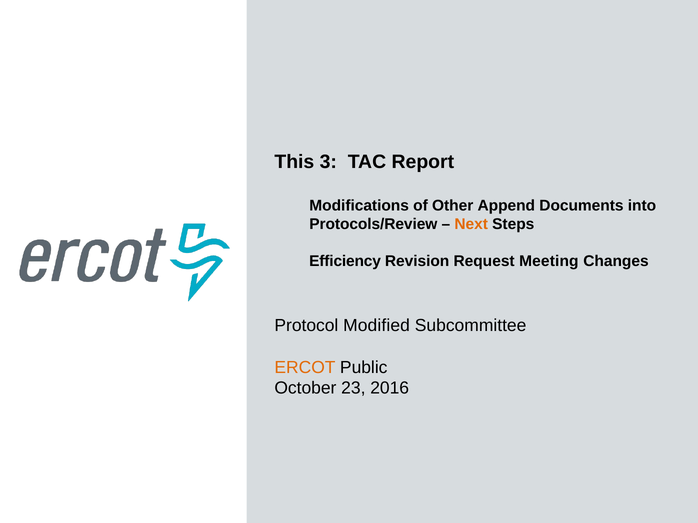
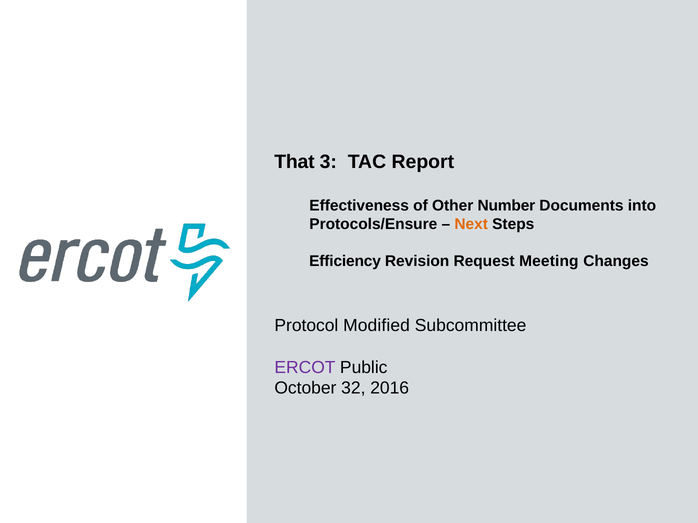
This: This -> That
Modifications: Modifications -> Effectiveness
Append: Append -> Number
Protocols/Review: Protocols/Review -> Protocols/Ensure
ERCOT colour: orange -> purple
23: 23 -> 32
